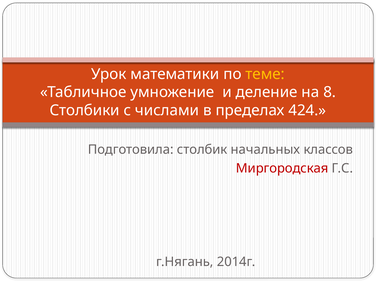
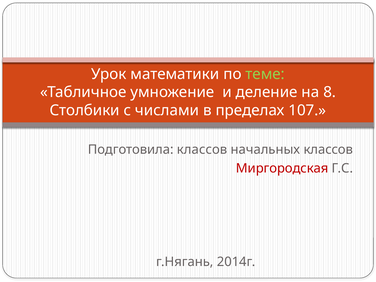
теме colour: yellow -> light green
424: 424 -> 107
Подготовила столбик: столбик -> классов
